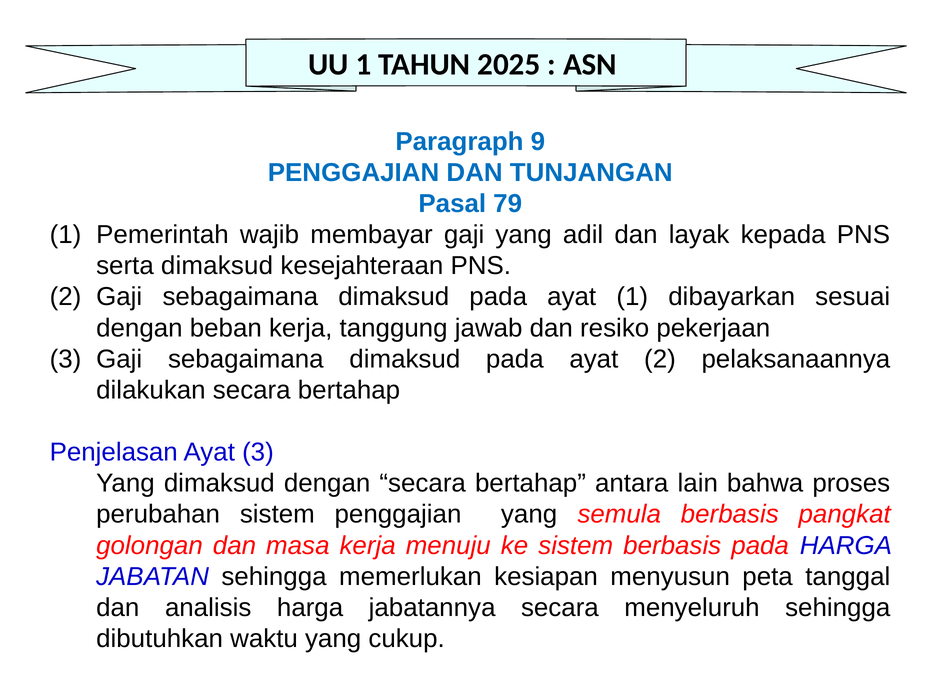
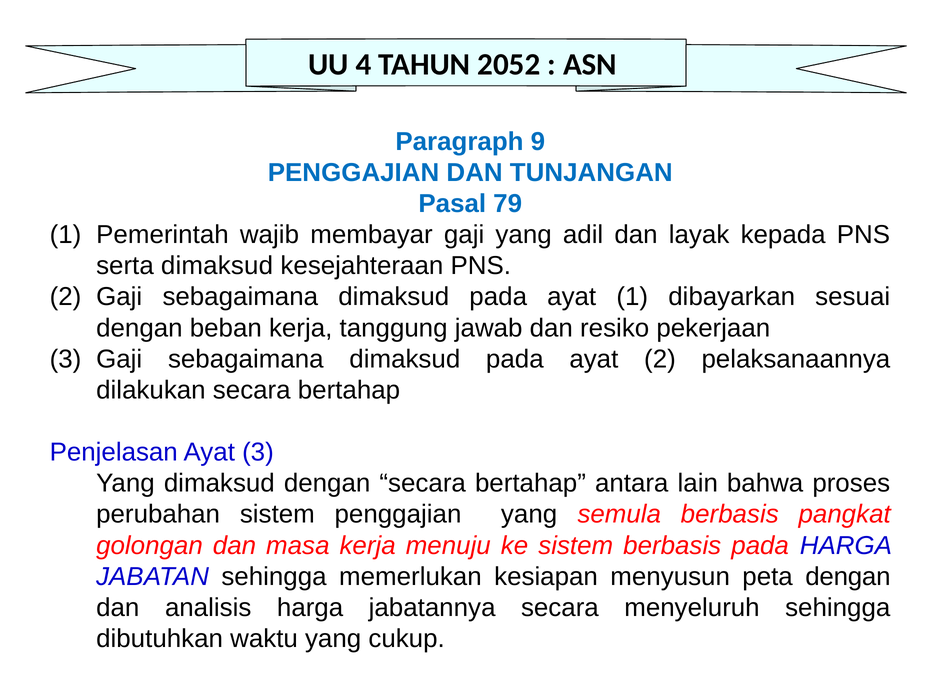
UU 1: 1 -> 4
2025: 2025 -> 2052
peta tanggal: tanggal -> dengan
